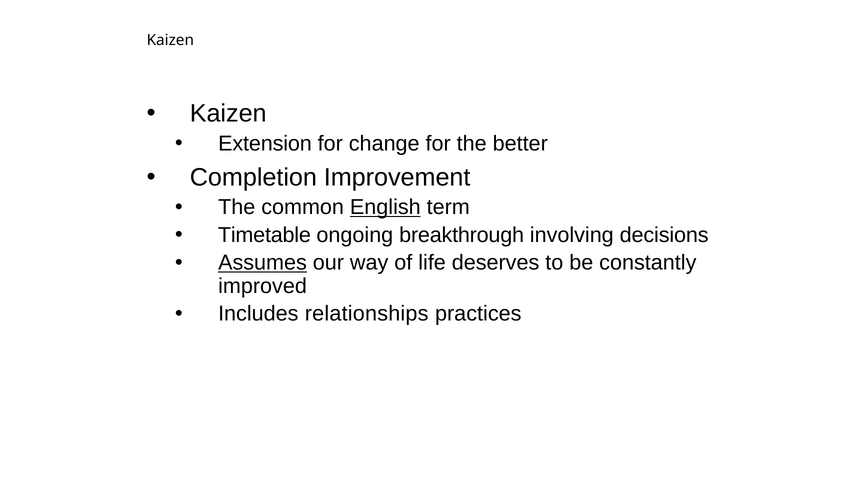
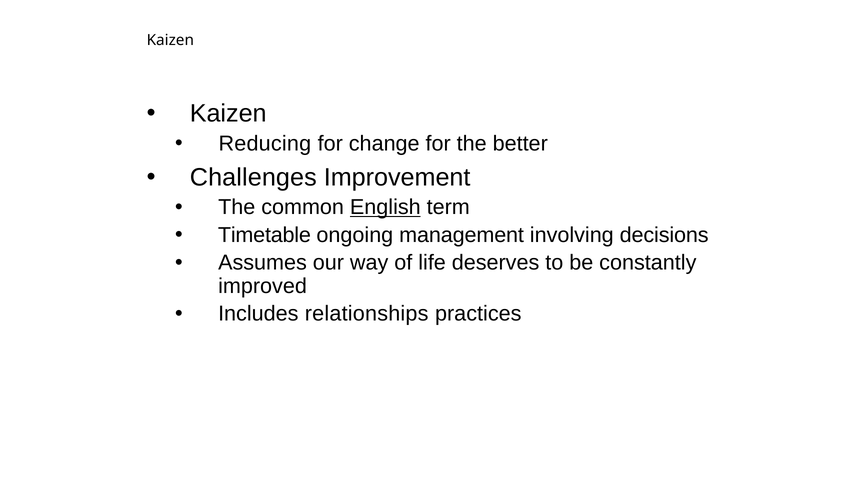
Extension: Extension -> Reducing
Completion: Completion -> Challenges
breakthrough: breakthrough -> management
Assumes underline: present -> none
